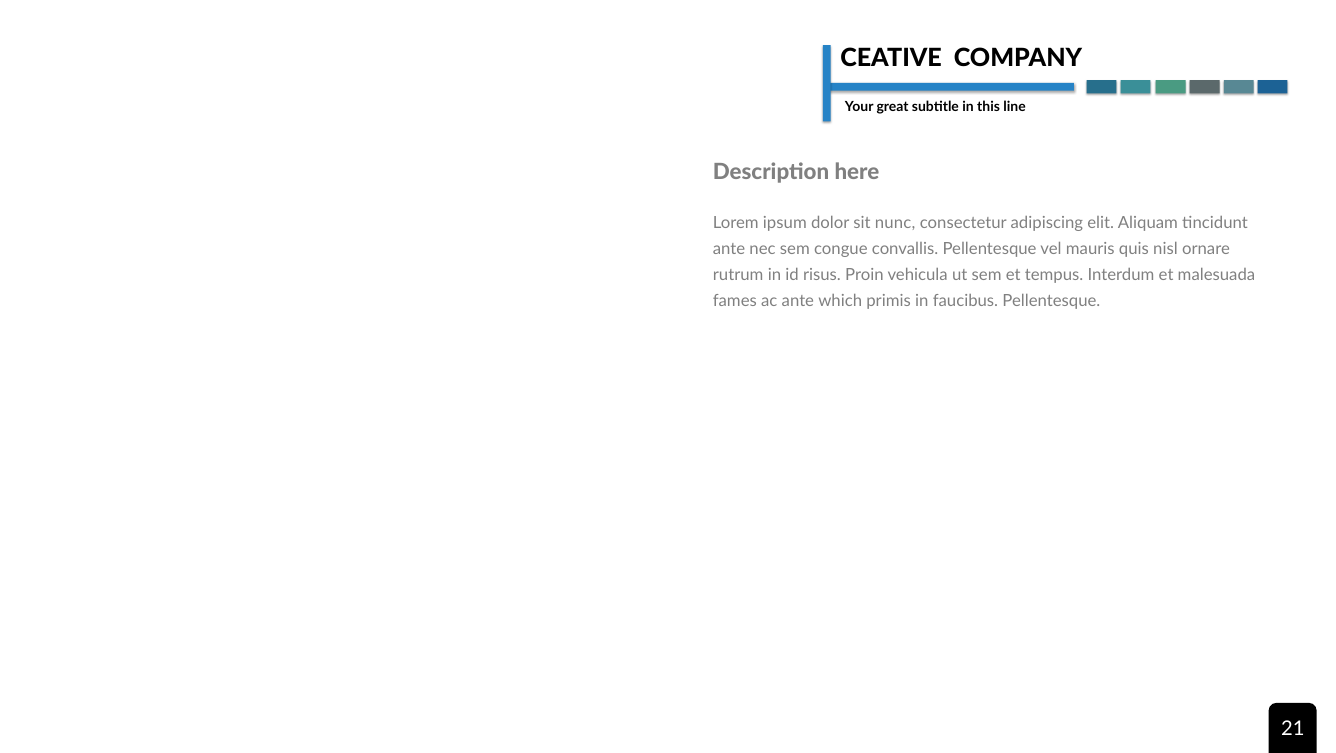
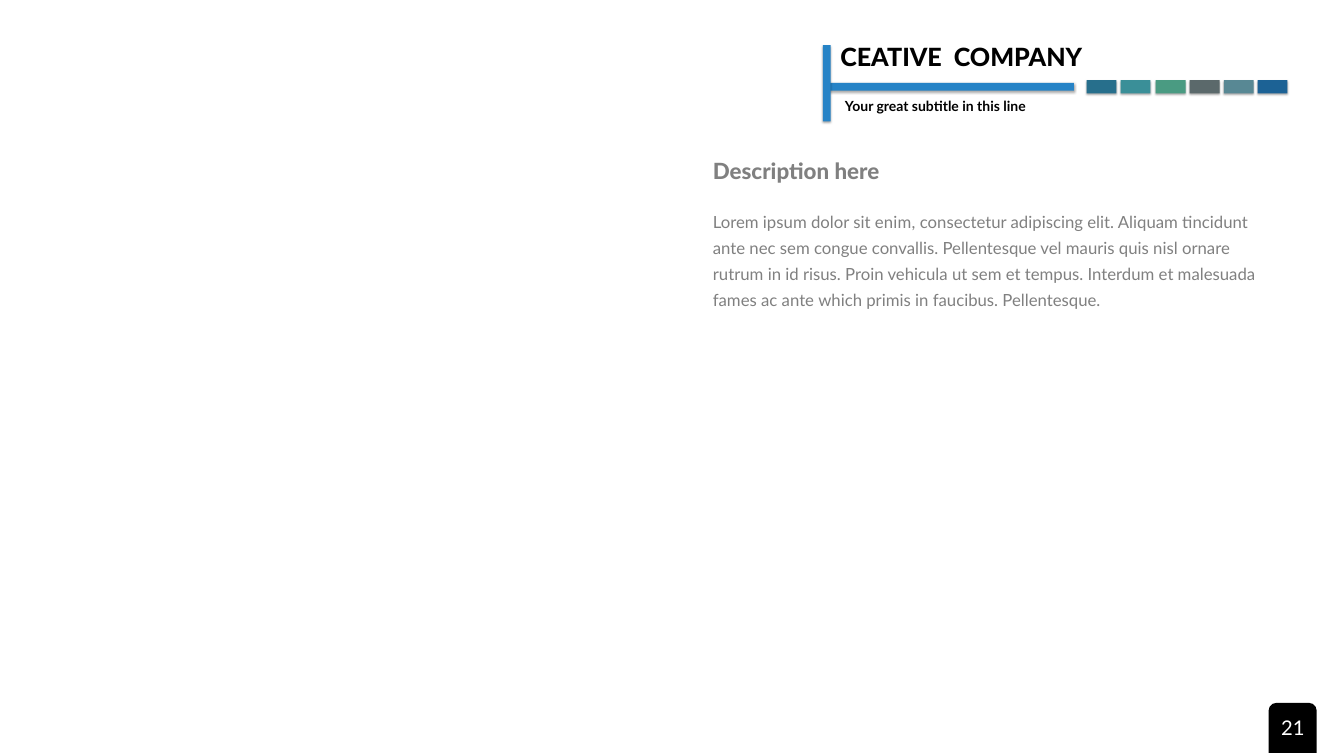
nunc: nunc -> enim
